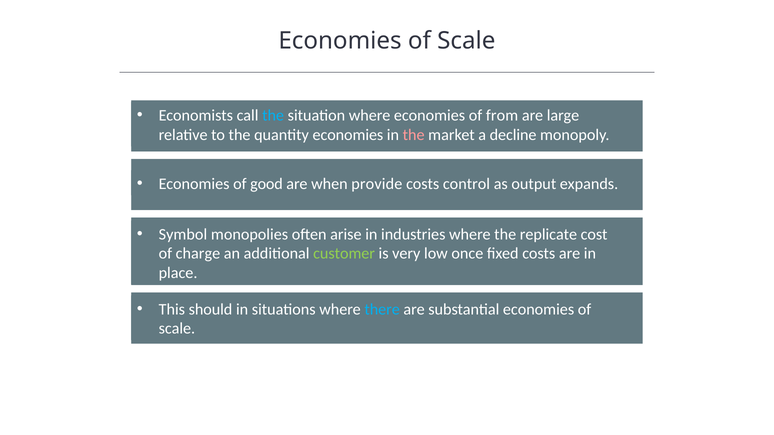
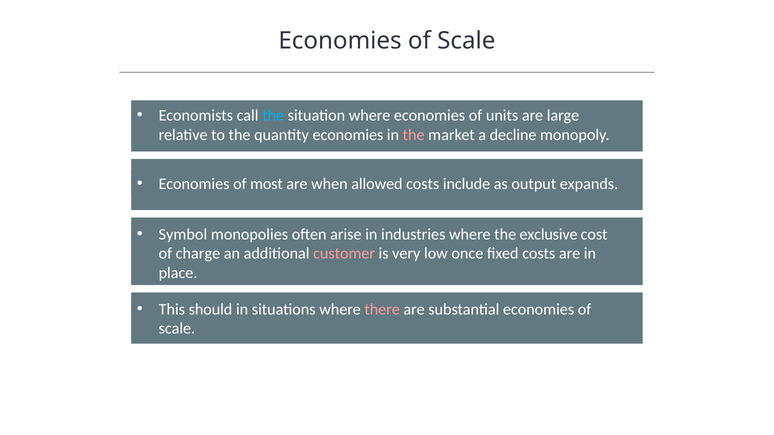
from: from -> units
good: good -> most
provide: provide -> allowed
control: control -> include
replicate: replicate -> exclusive
customer colour: light green -> pink
there colour: light blue -> pink
